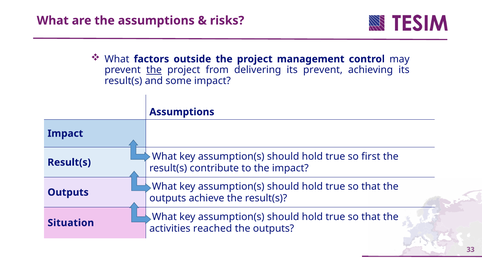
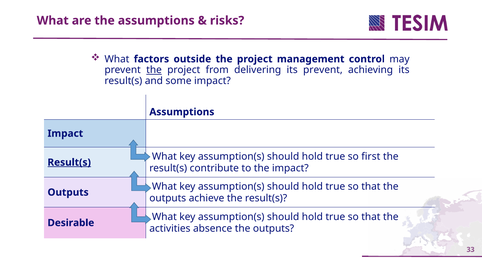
Result(s at (69, 162) underline: none -> present
Situation: Situation -> Desirable
reached: reached -> absence
